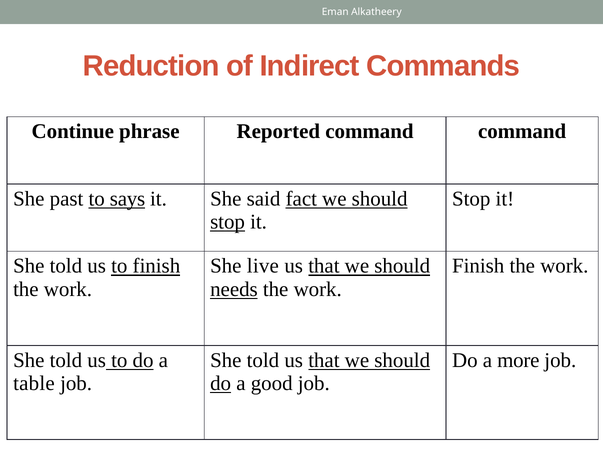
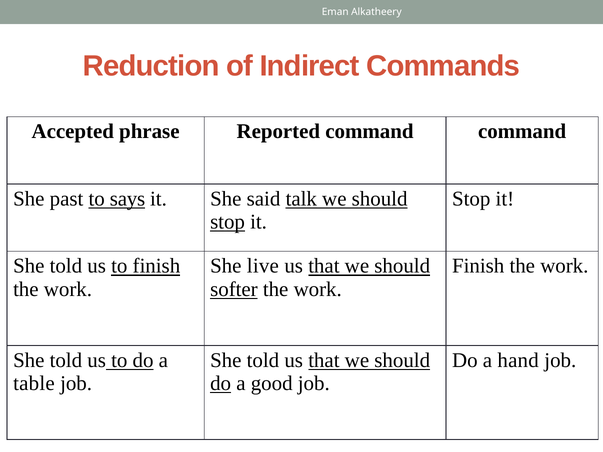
Continue: Continue -> Accepted
fact: fact -> talk
needs: needs -> softer
more: more -> hand
